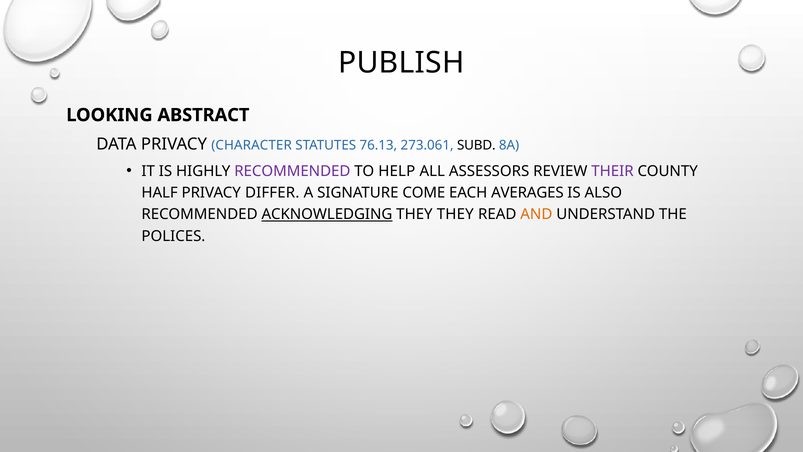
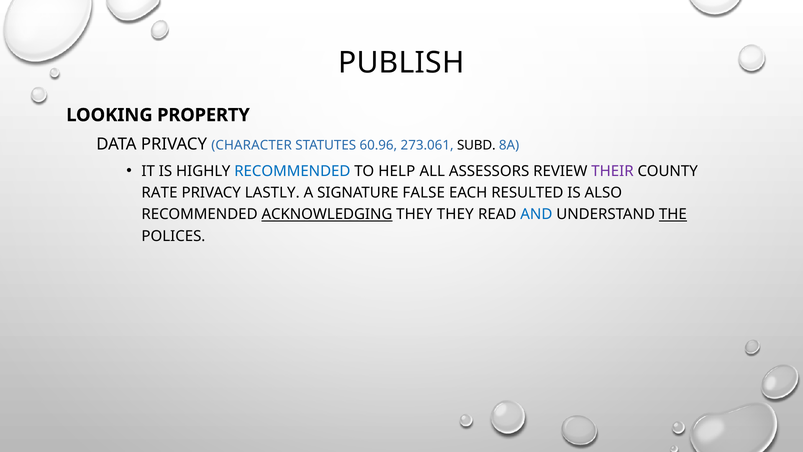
ABSTRACT: ABSTRACT -> PROPERTY
76.13: 76.13 -> 60.96
RECOMMENDED at (292, 171) colour: purple -> blue
HALF: HALF -> RATE
DIFFER: DIFFER -> LASTLY
COME: COME -> FALSE
AVERAGES: AVERAGES -> RESULTED
AND colour: orange -> blue
THE underline: none -> present
